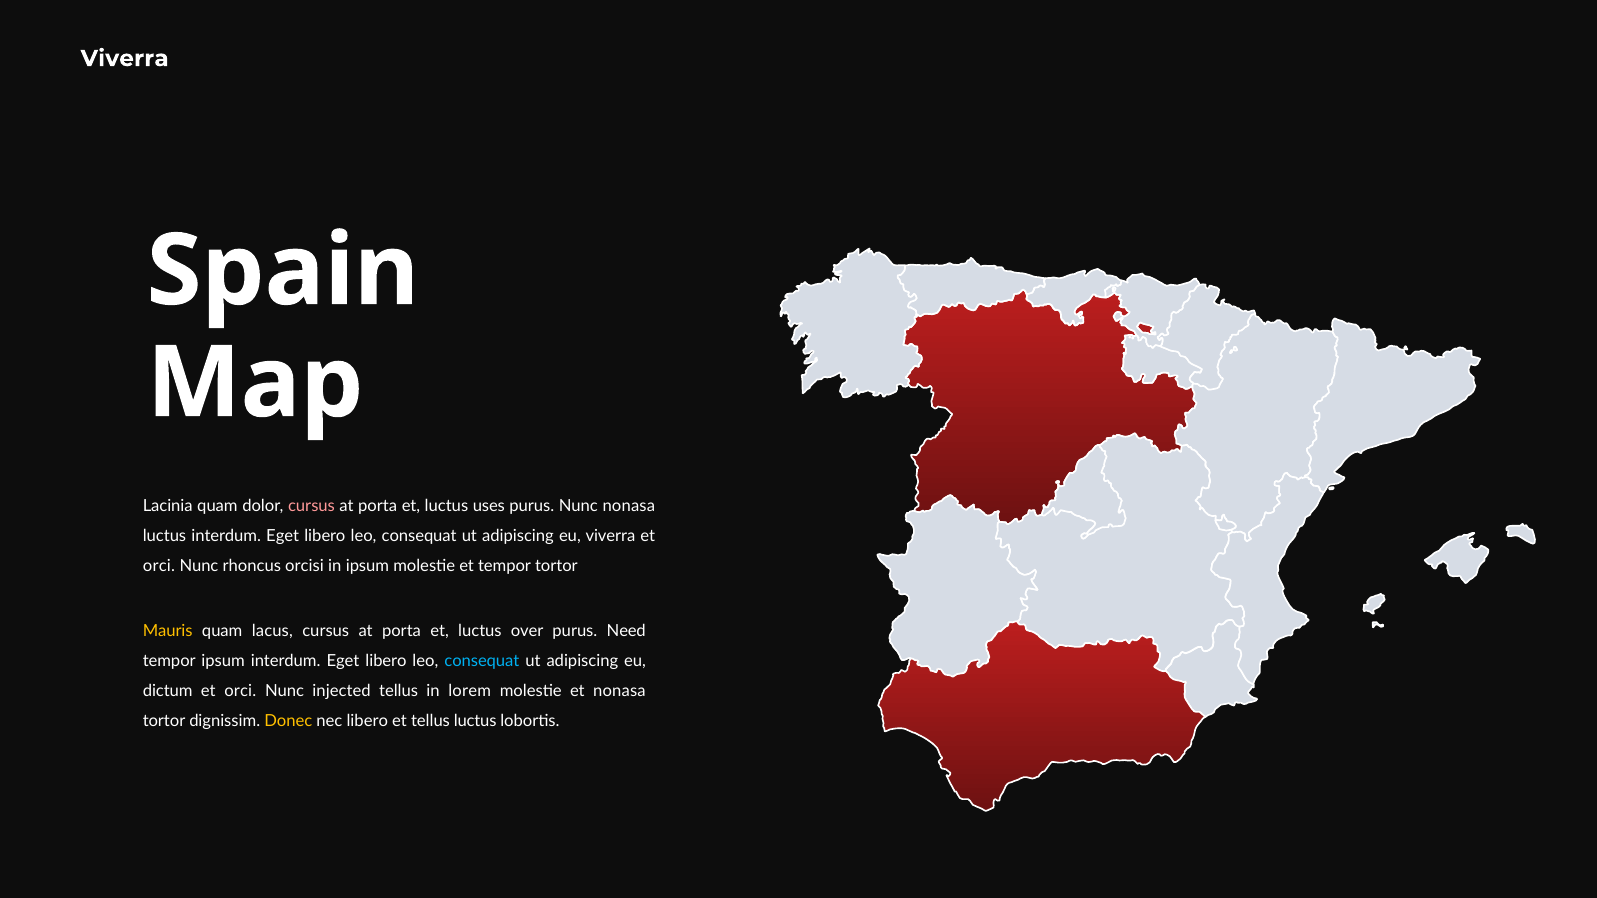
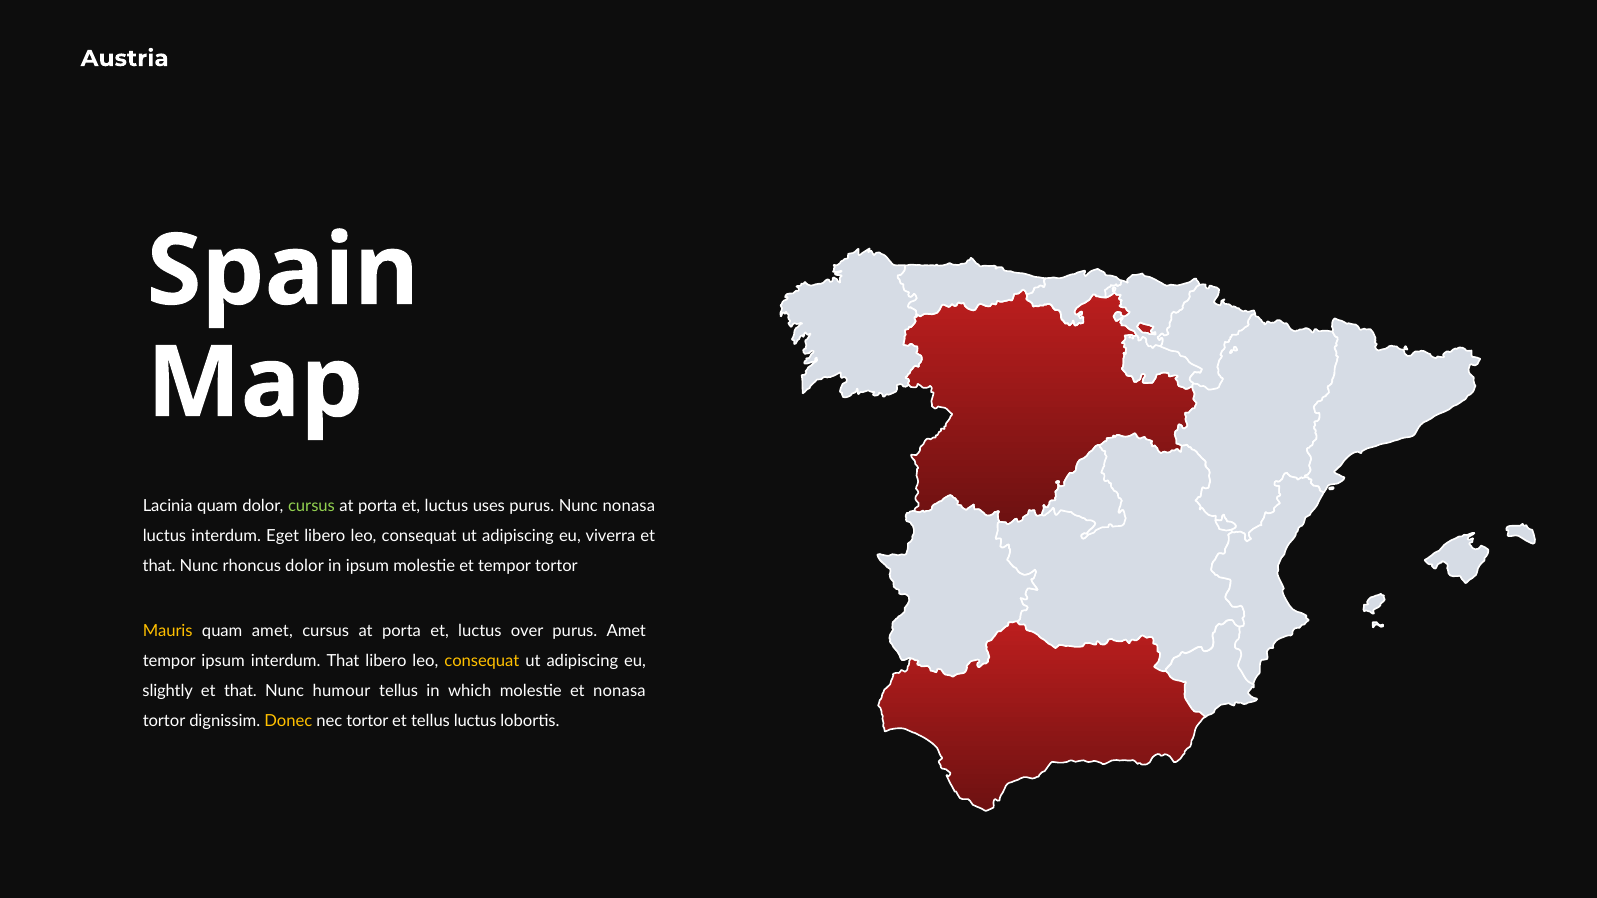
Viverra at (125, 58): Viverra -> Austria
cursus at (311, 506) colour: pink -> light green
orci at (159, 566): orci -> that
rhoncus orcisi: orcisi -> dolor
quam lacus: lacus -> amet
purus Need: Need -> Amet
Eget at (343, 661): Eget -> That
consequat at (482, 661) colour: light blue -> yellow
dictum: dictum -> slightly
orci at (240, 691): orci -> that
injected: injected -> humour
lorem: lorem -> which
nec libero: libero -> tortor
